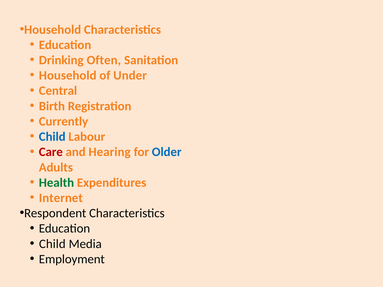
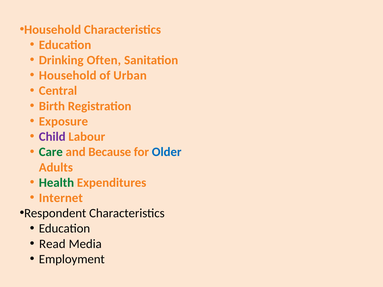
Under: Under -> Urban
Currently: Currently -> Exposure
Child at (52, 137) colour: blue -> purple
Care colour: red -> green
Hearing: Hearing -> Because
Child at (52, 244): Child -> Read
